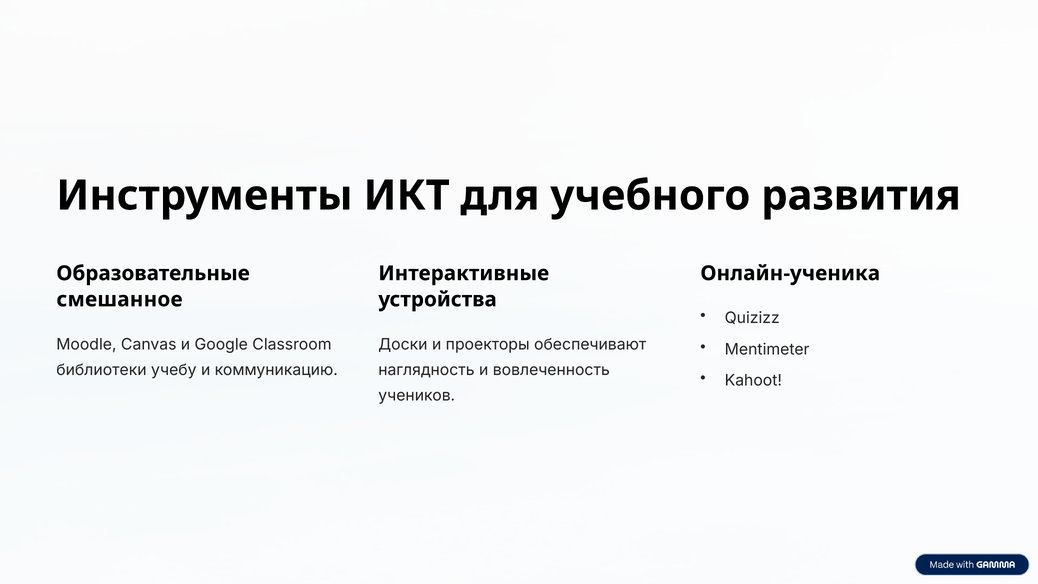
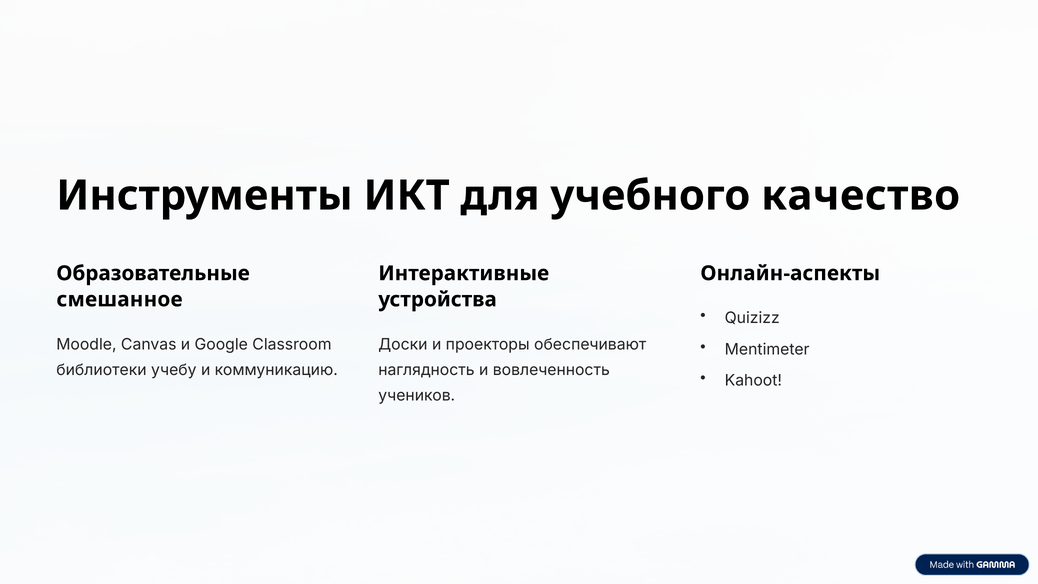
развития: развития -> качество
Онлайн-ученика: Онлайн-ученика -> Онлайн-аспекты
